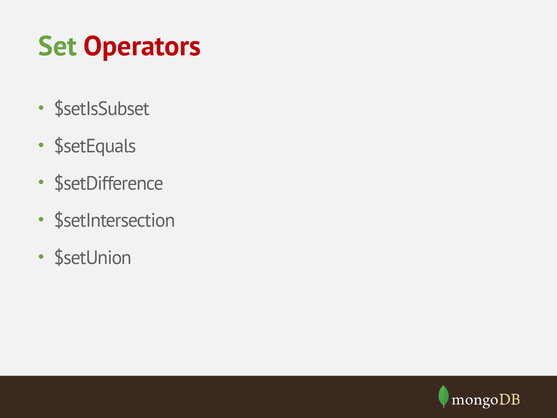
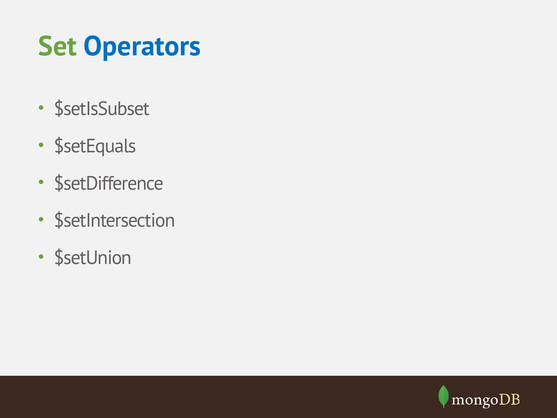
Operators colour: red -> blue
